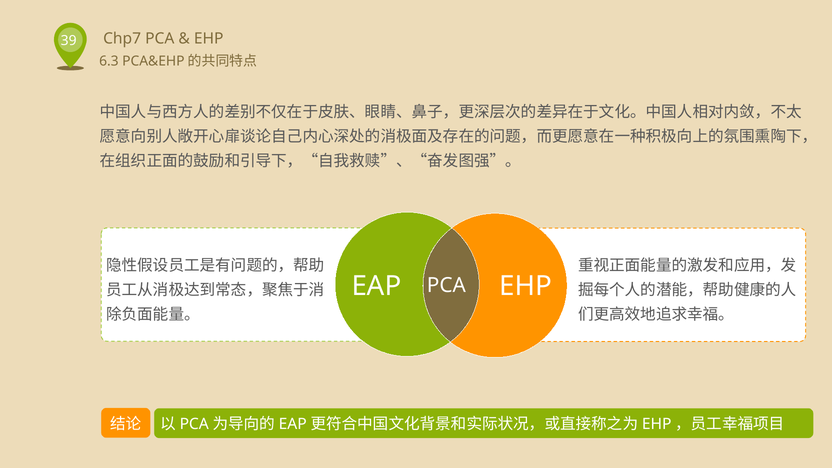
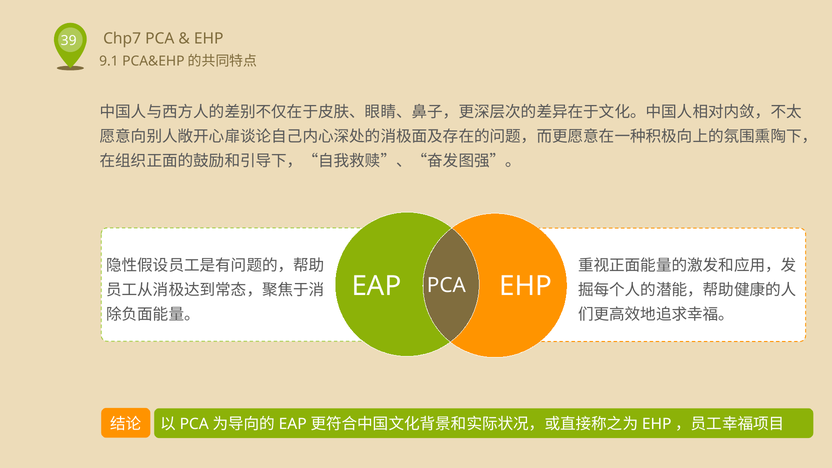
6.3: 6.3 -> 9.1
